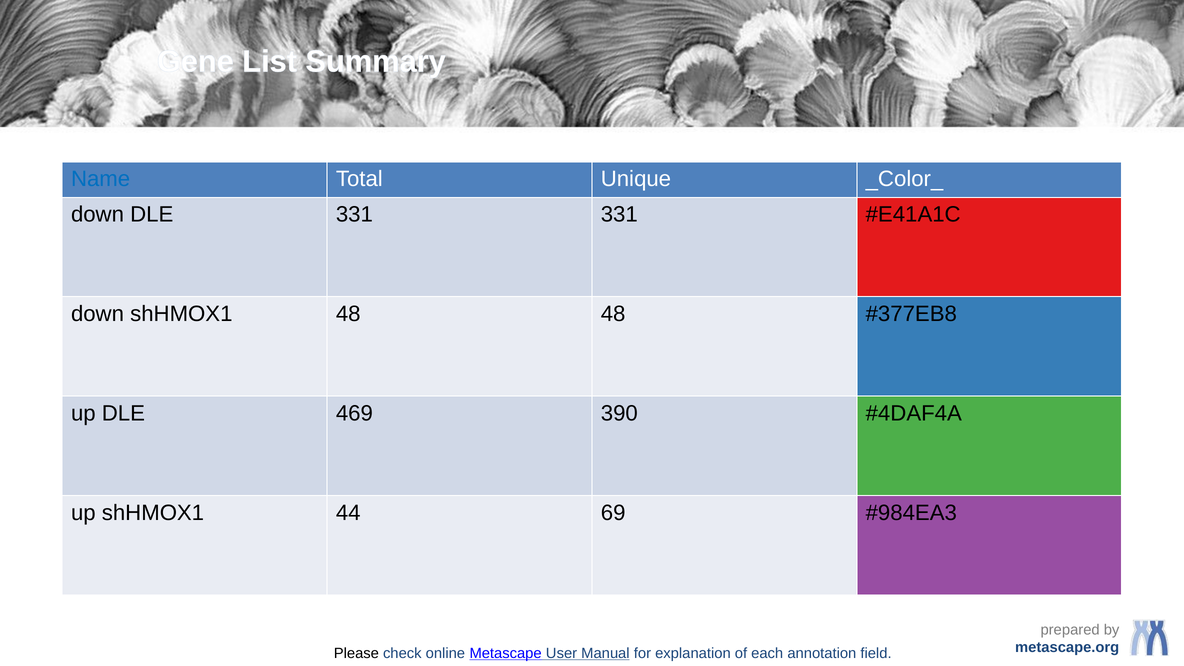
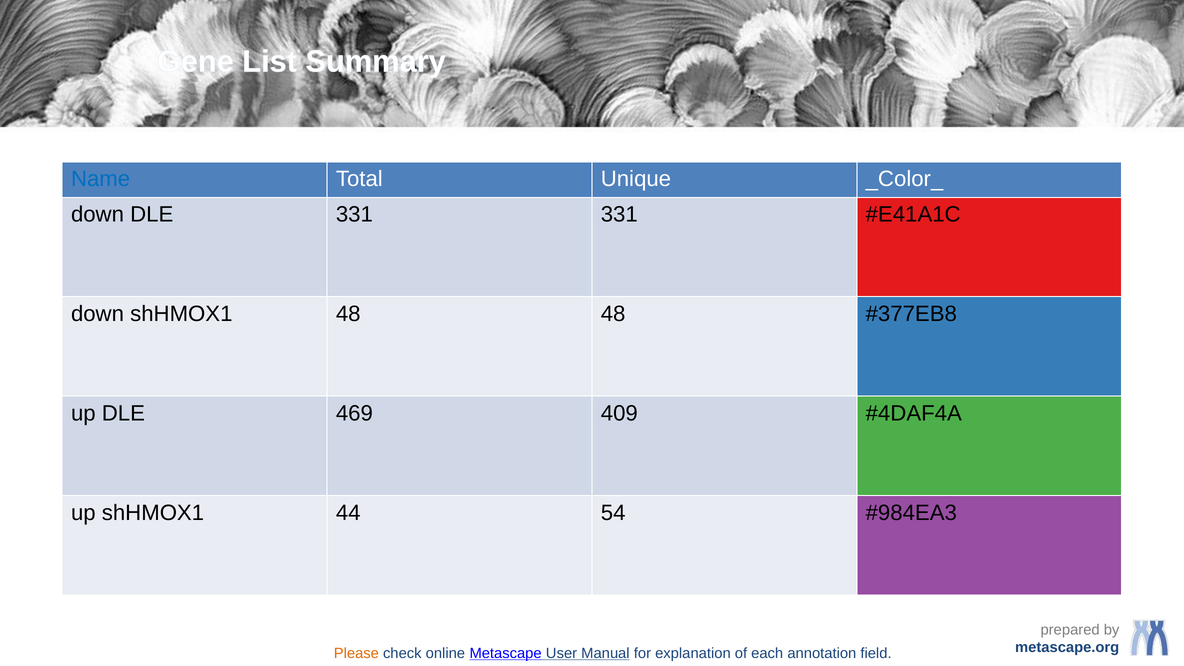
390: 390 -> 409
69: 69 -> 54
Please colour: black -> orange
